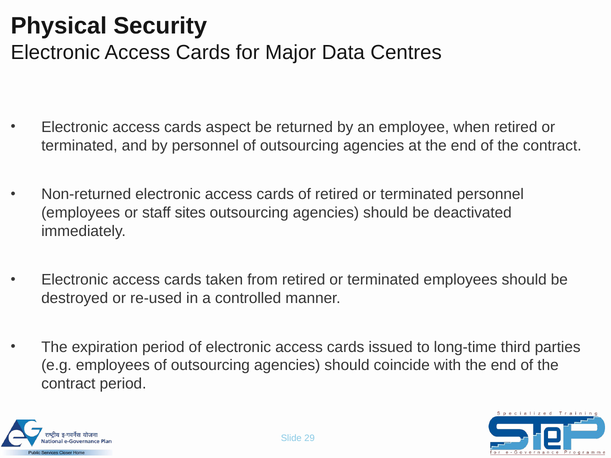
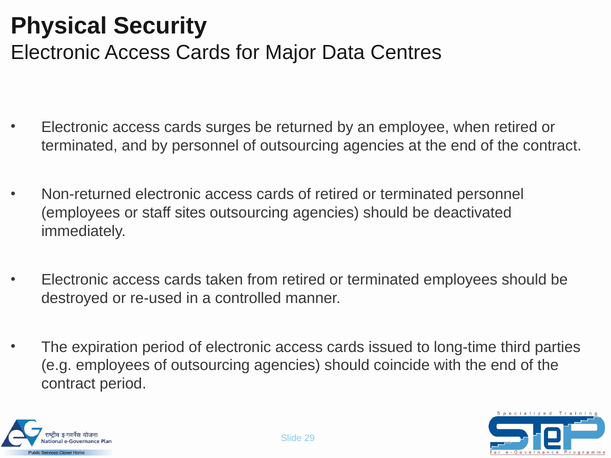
aspect: aspect -> surges
